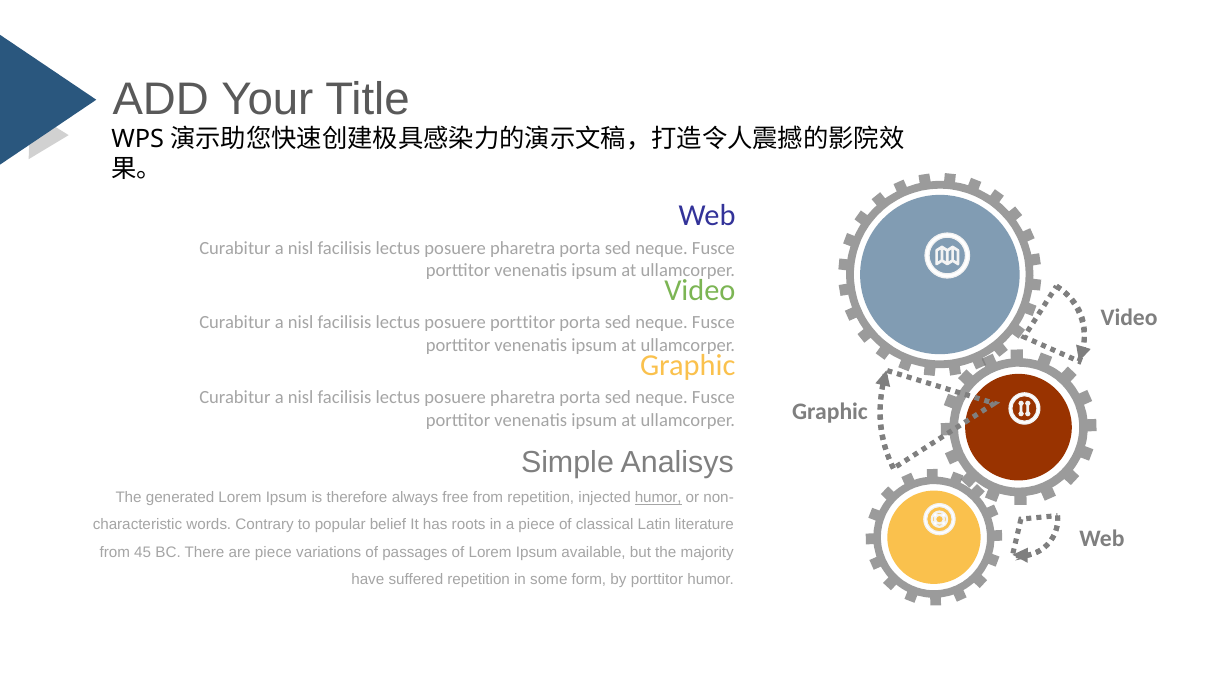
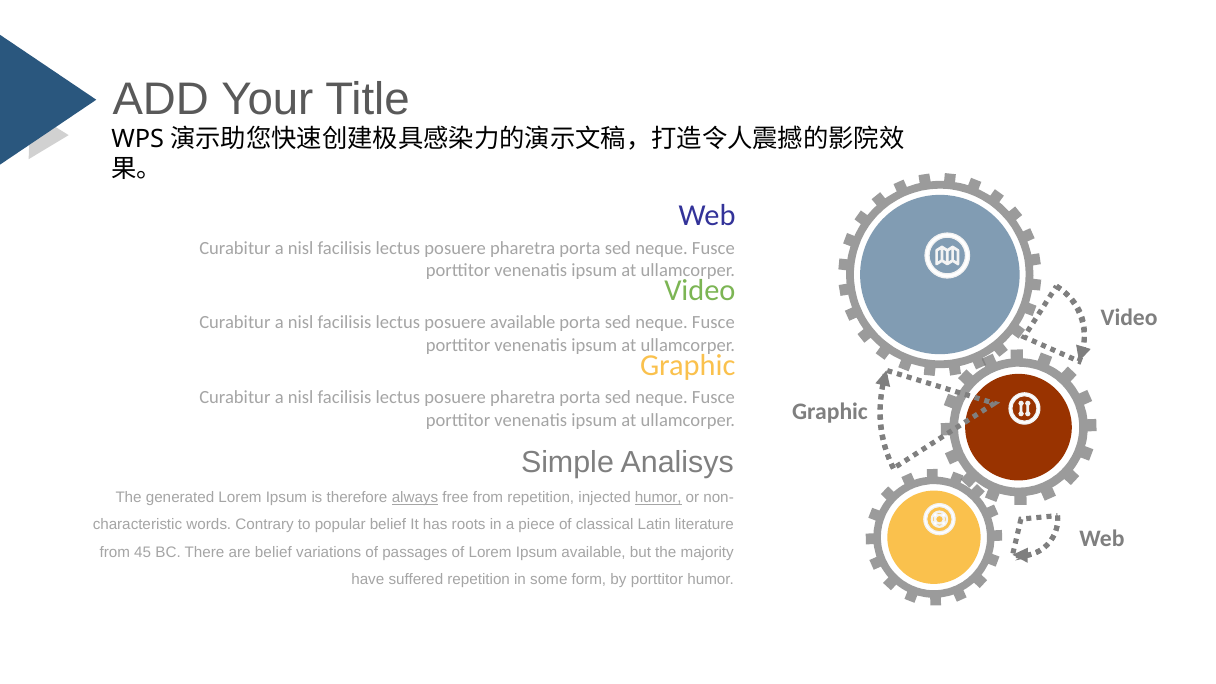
posuere porttitor: porttitor -> available
always underline: none -> present
are piece: piece -> belief
